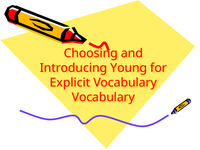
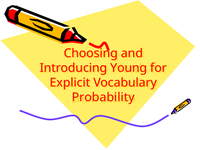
Vocabulary at (103, 97): Vocabulary -> Probability
